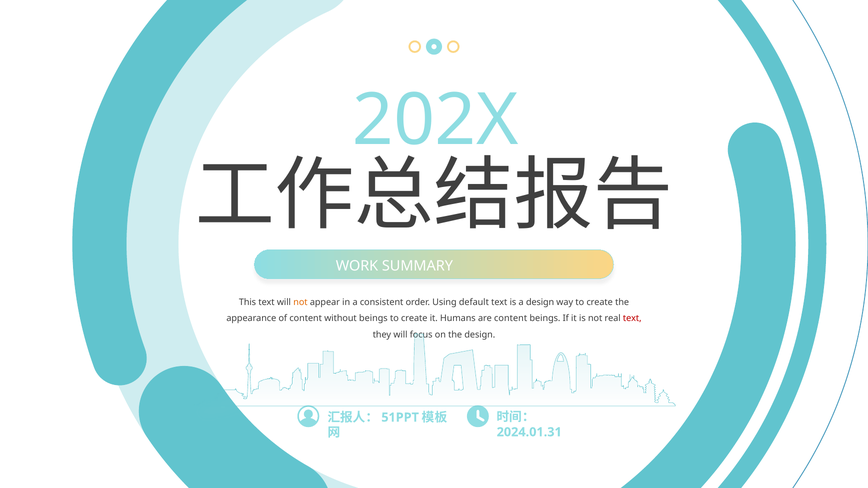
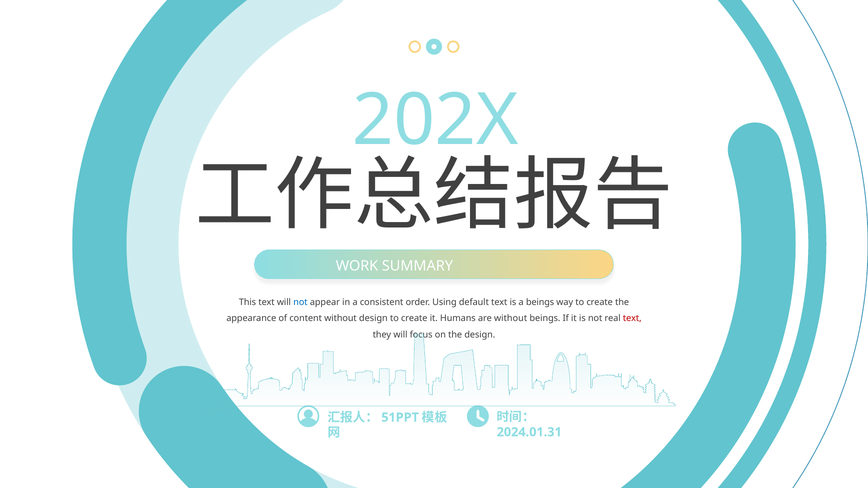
not at (300, 302) colour: orange -> blue
a design: design -> beings
without beings: beings -> design
are content: content -> without
